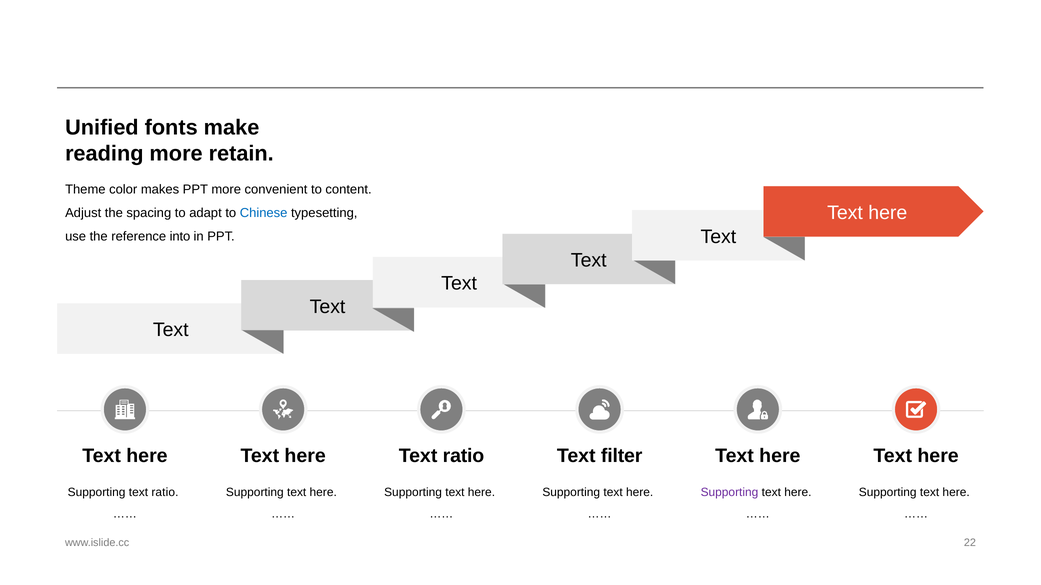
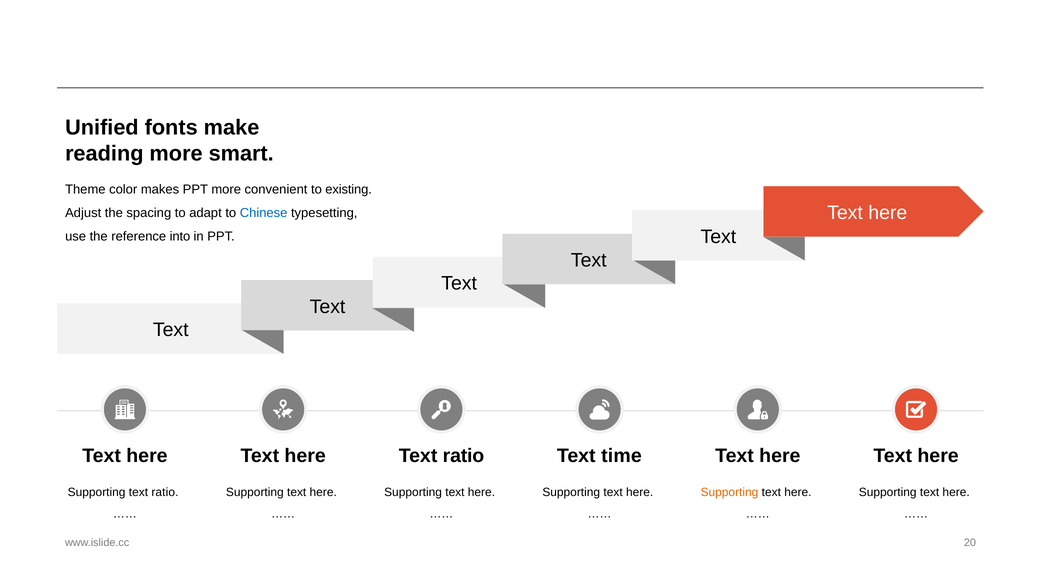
retain: retain -> smart
content: content -> existing
filter: filter -> time
Supporting at (729, 493) colour: purple -> orange
22: 22 -> 20
